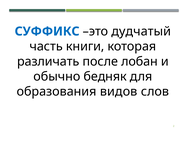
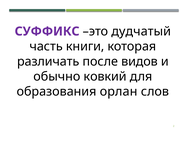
СУФФИКС colour: blue -> purple
лобан: лобан -> видов
бедняк: бедняк -> ковкий
видов: видов -> орлан
